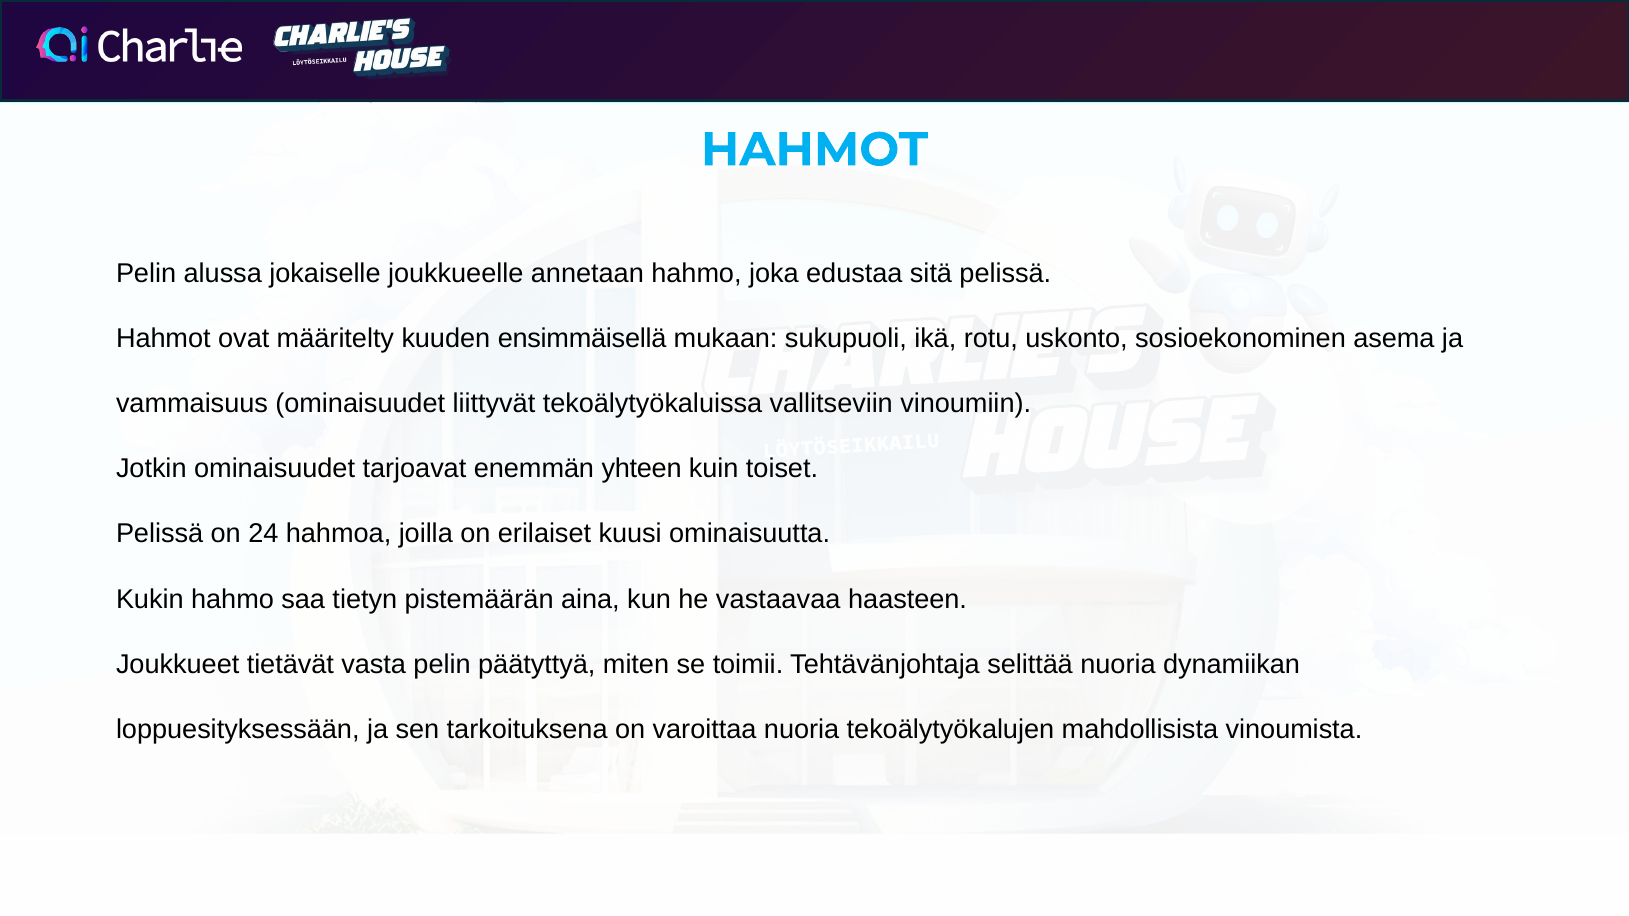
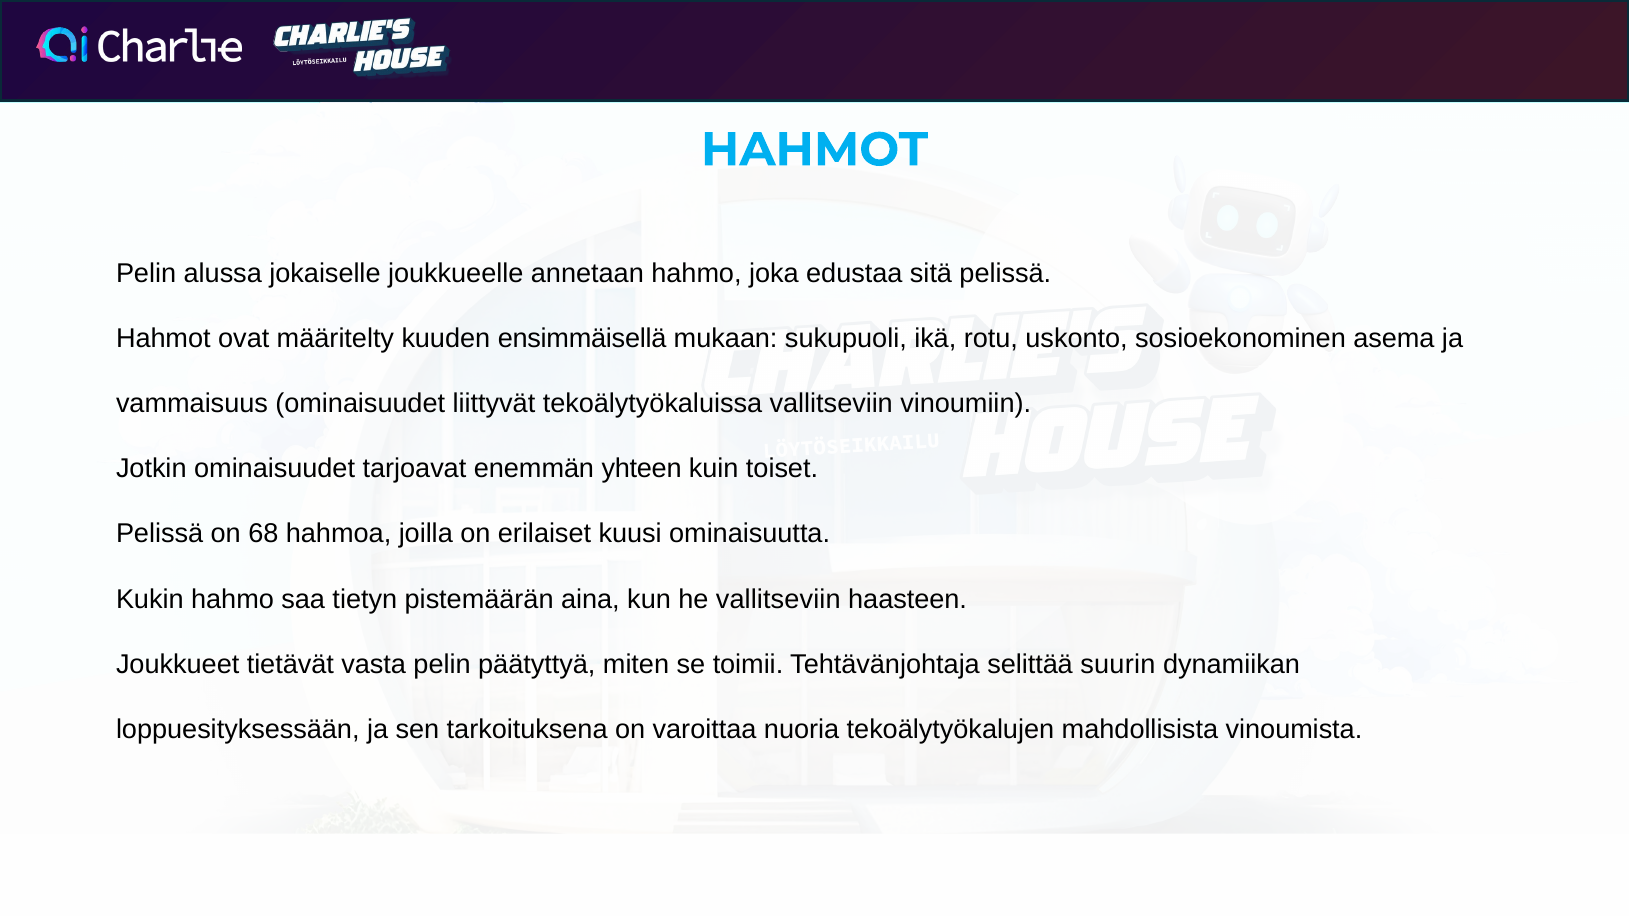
24: 24 -> 68
he vastaavaa: vastaavaa -> vallitseviin
selittää nuoria: nuoria -> suurin
